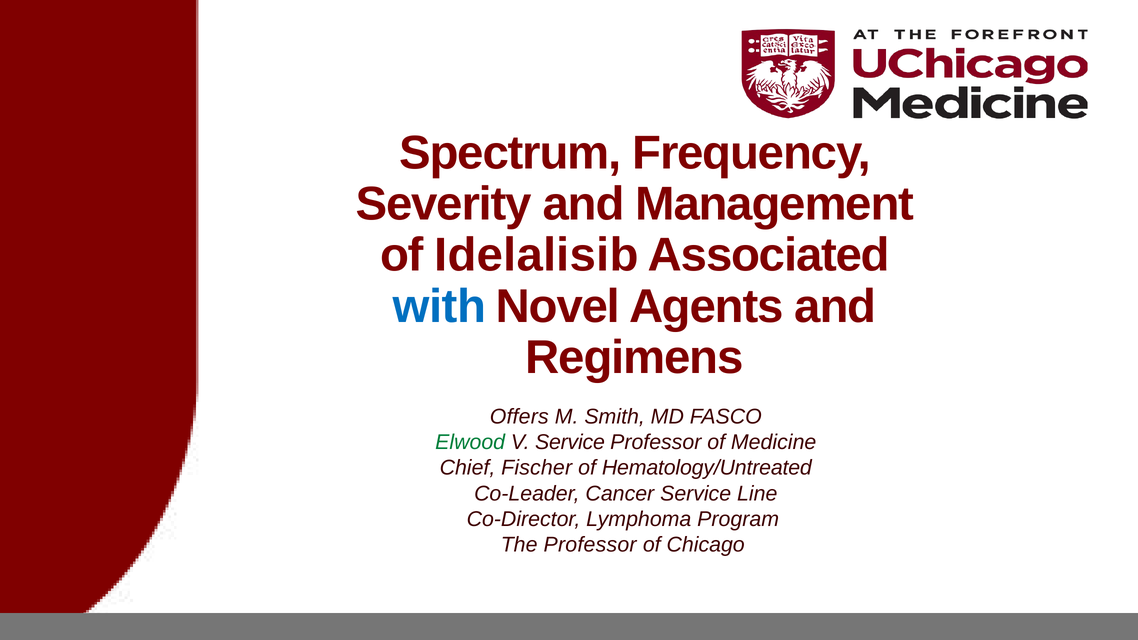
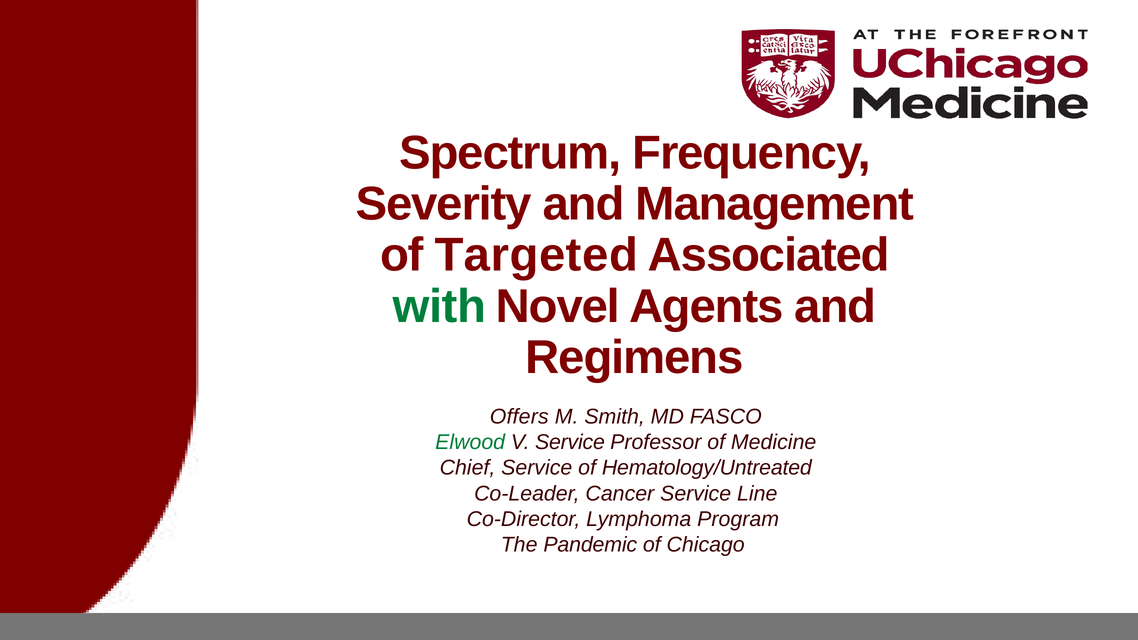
Idelalisib: Idelalisib -> Targeted
with colour: blue -> green
Chief Fischer: Fischer -> Service
The Professor: Professor -> Pandemic
